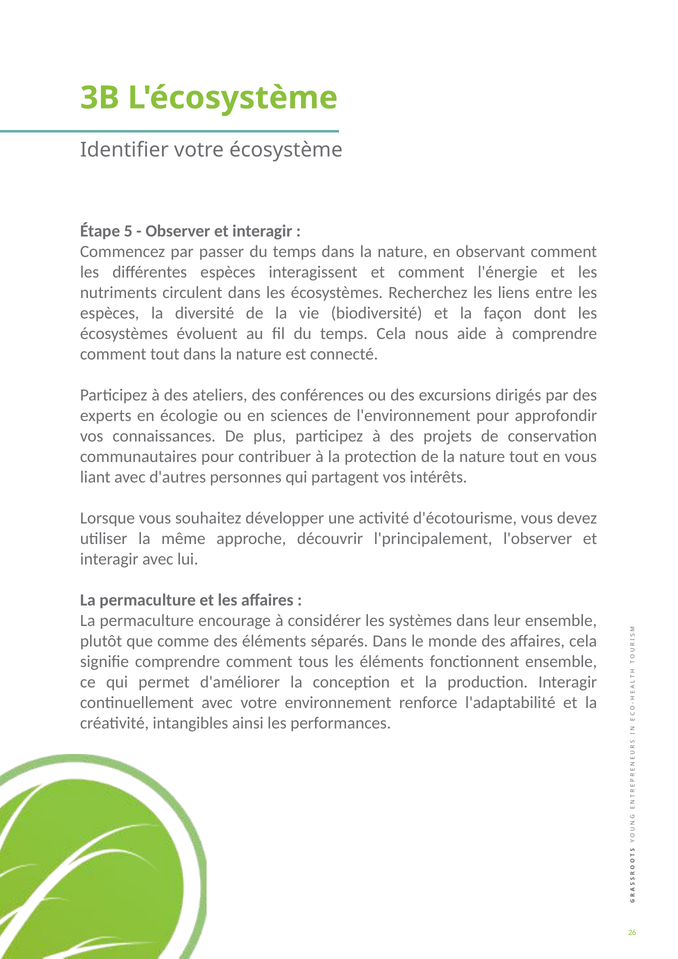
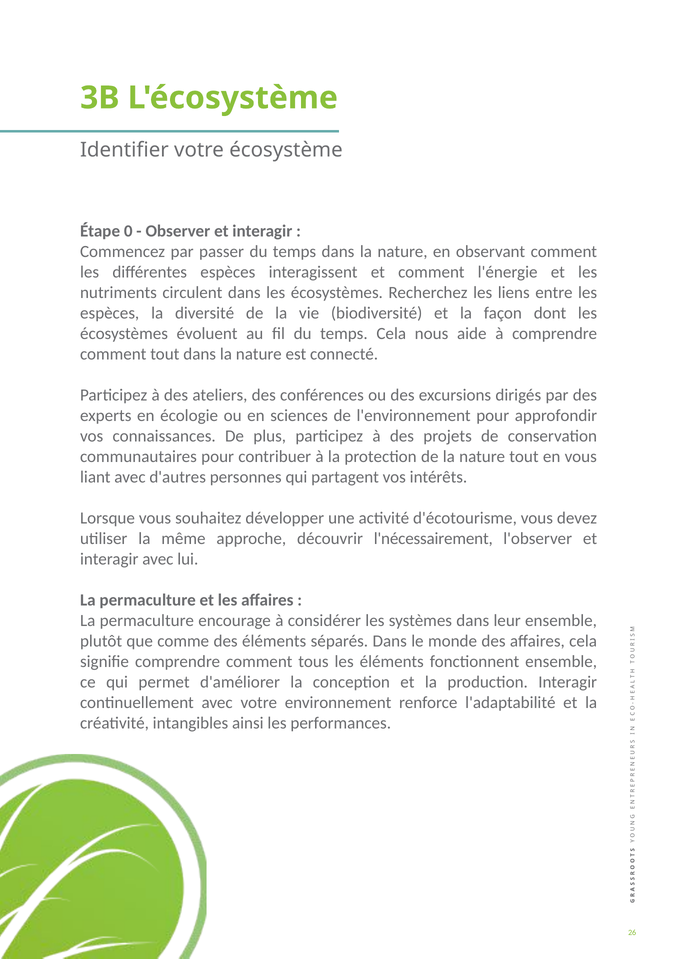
5: 5 -> 0
l'principalement: l'principalement -> l'nécessairement
